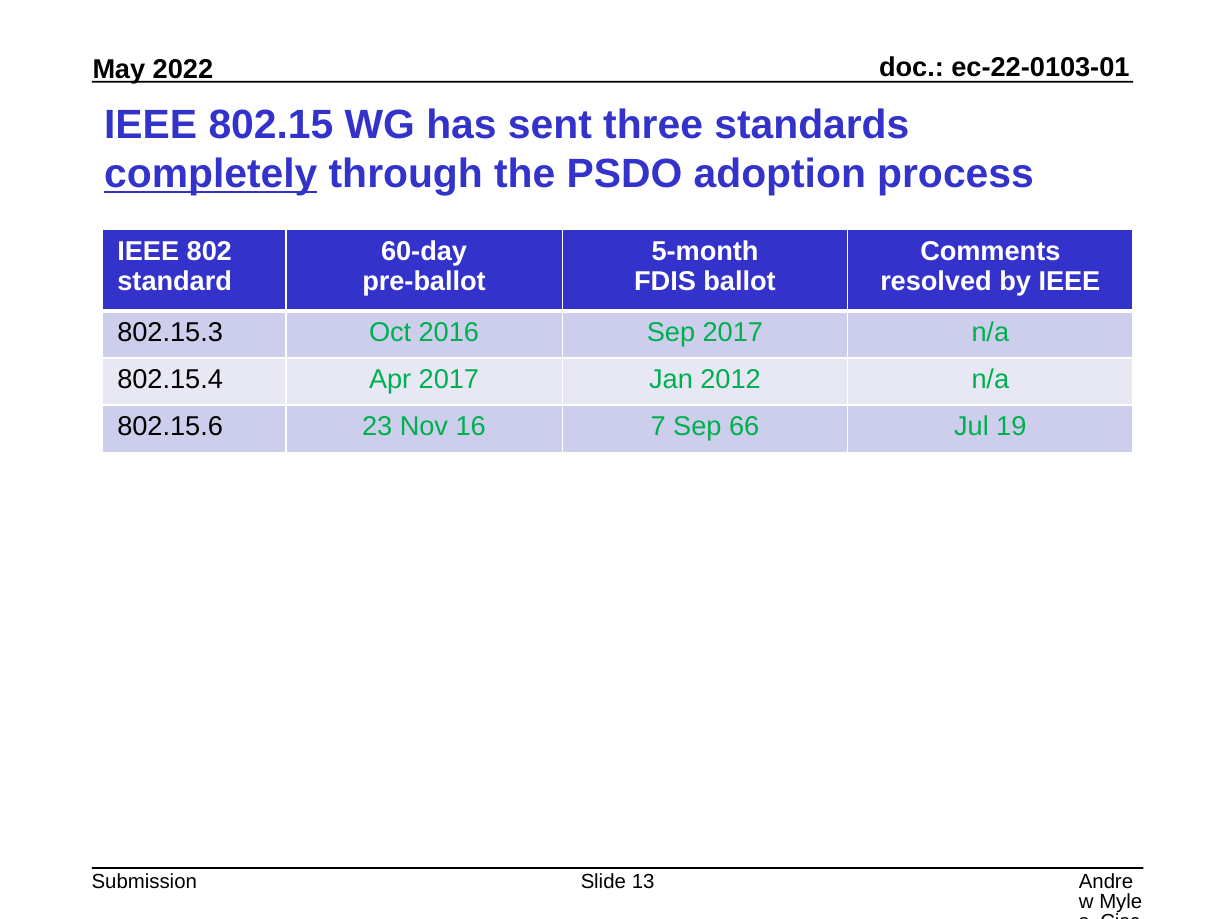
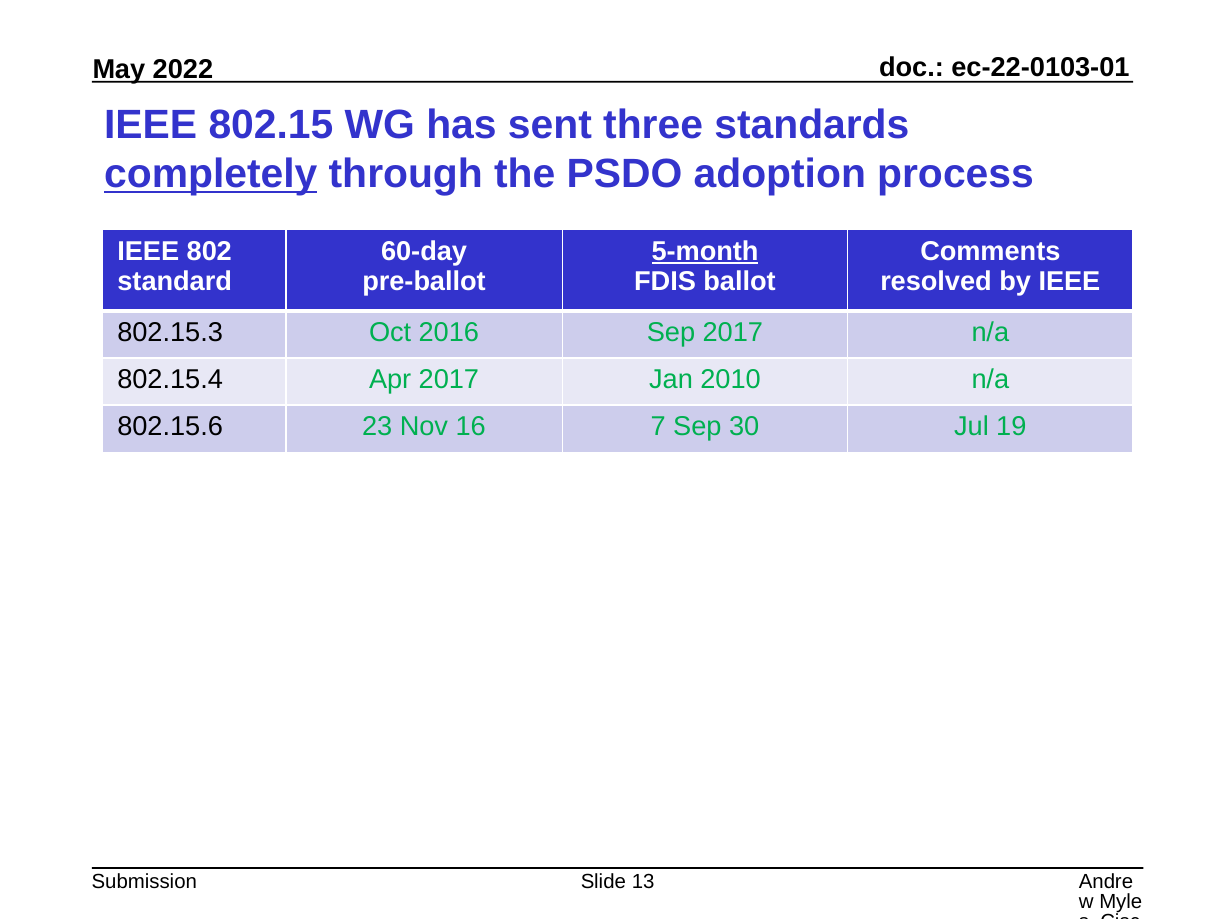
5-month underline: none -> present
2012: 2012 -> 2010
66: 66 -> 30
